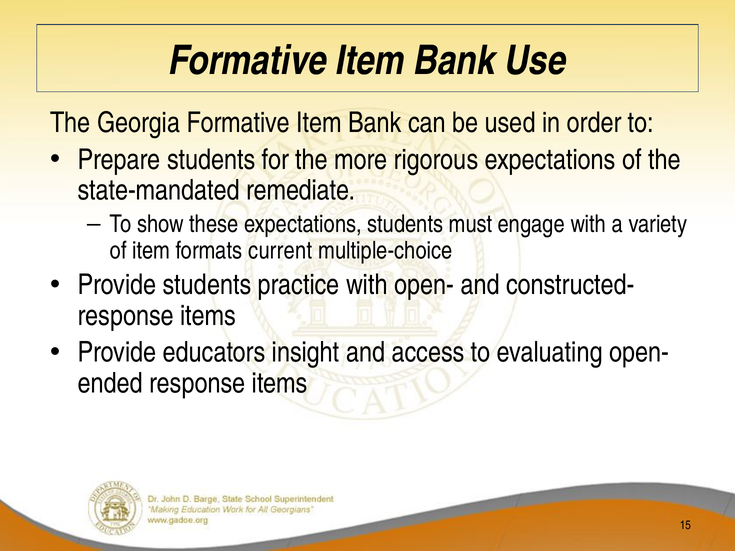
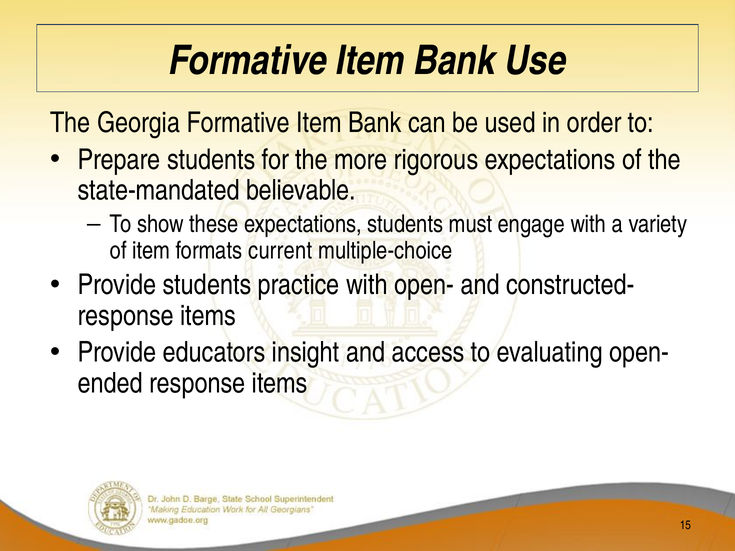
remediate: remediate -> believable
